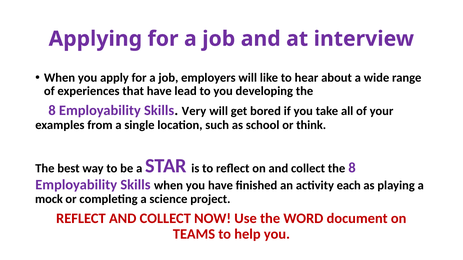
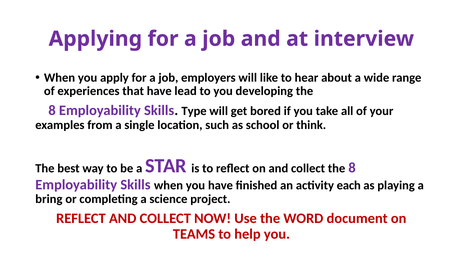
Very: Very -> Type
mock: mock -> bring
